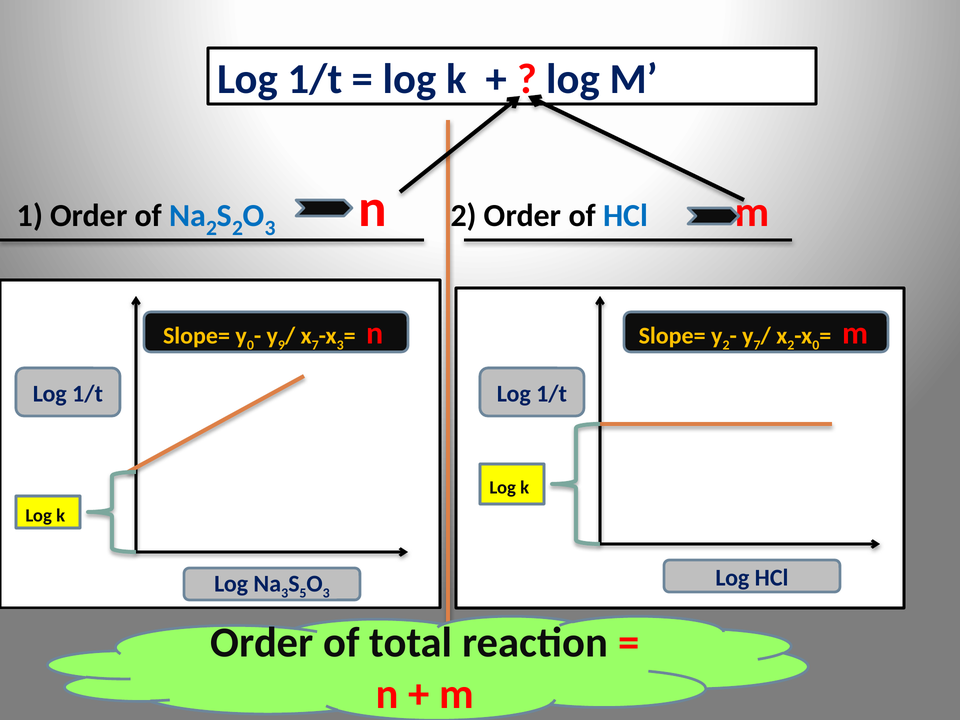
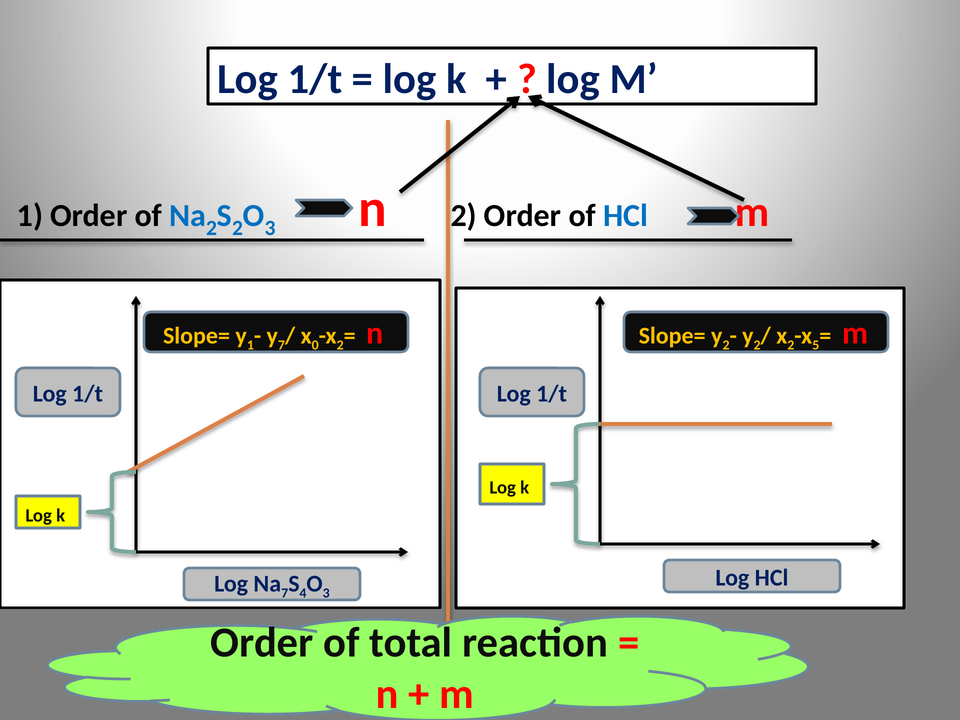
0 at (250, 345): 0 -> 1
9 at (281, 345): 9 -> 7
7 at (315, 345): 7 -> 0
3 at (340, 345): 3 -> 2
7 at (757, 345): 7 -> 2
0 at (816, 345): 0 -> 5
3 at (285, 593): 3 -> 7
5: 5 -> 4
